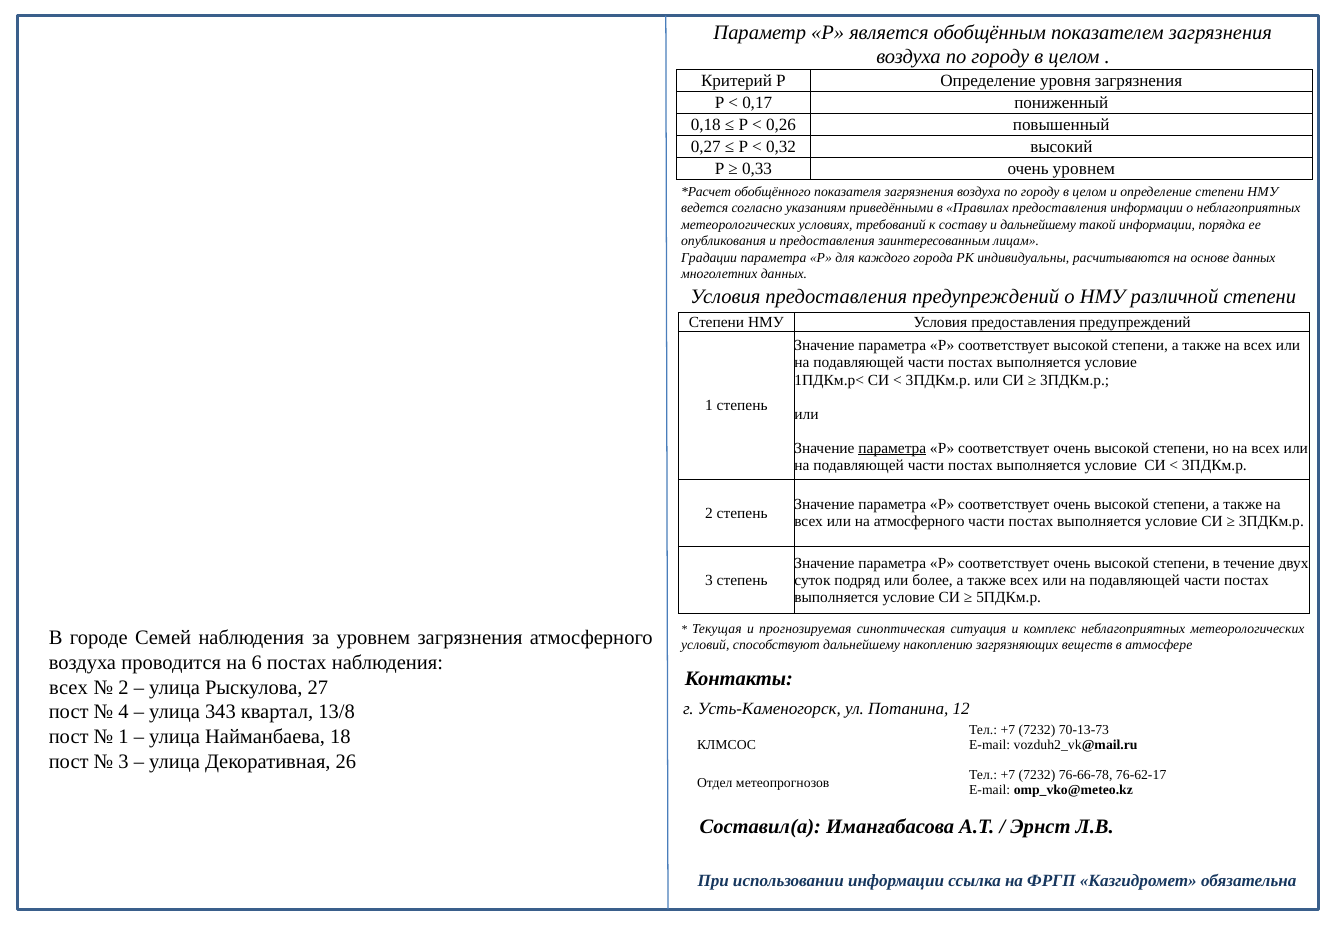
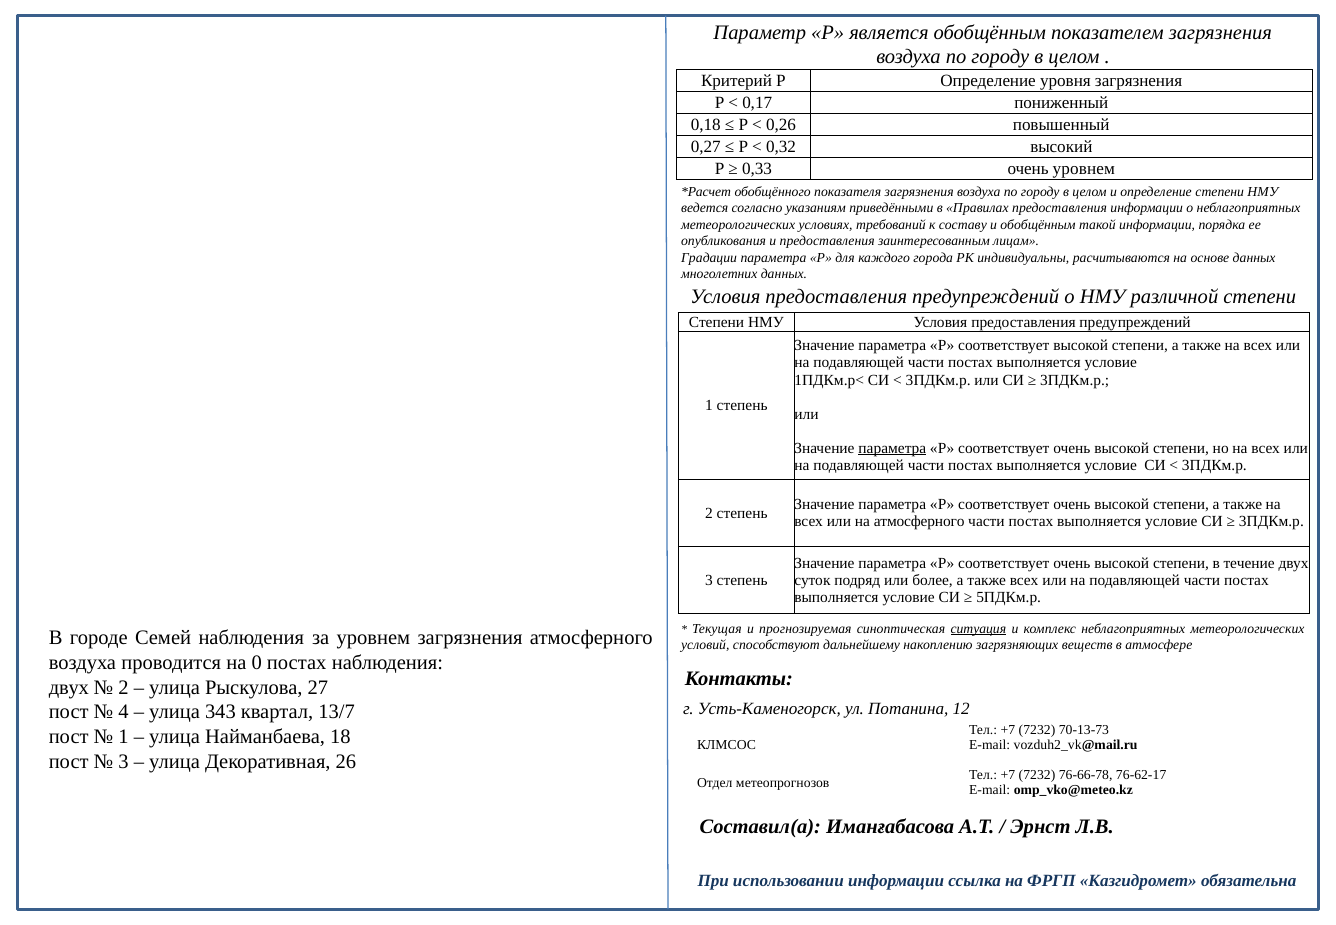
и дальнейшему: дальнейшему -> обобщённым
ситуация underline: none -> present
6: 6 -> 0
всех at (69, 687): всех -> двух
13/8: 13/8 -> 13/7
